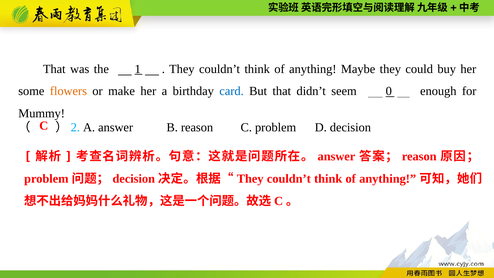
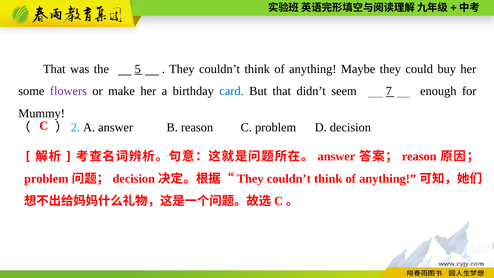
1: 1 -> 5
flowers colour: orange -> purple
0: 0 -> 7
